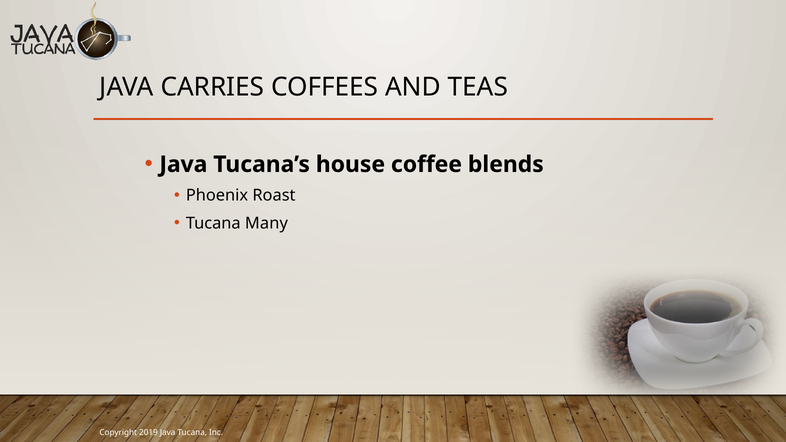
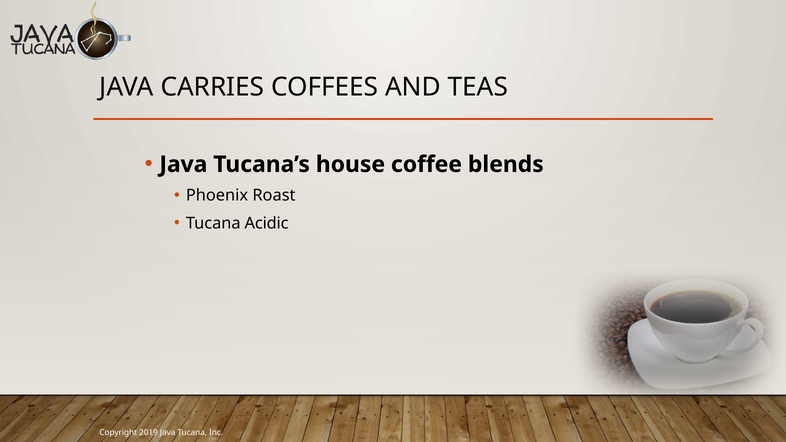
Many: Many -> Acidic
